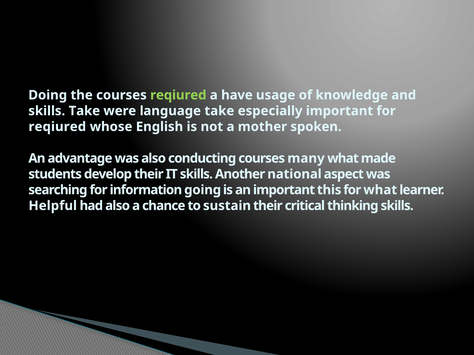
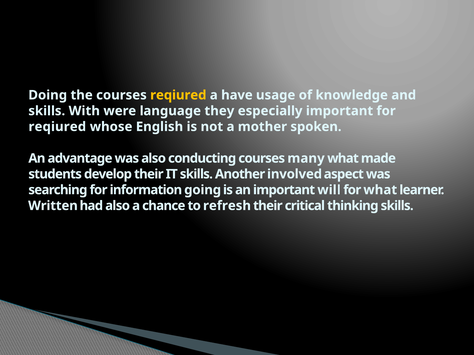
reqiured at (178, 95) colour: light green -> yellow
skills Take: Take -> With
language take: take -> they
national: national -> involved
this: this -> will
Helpful: Helpful -> Written
sustain: sustain -> refresh
